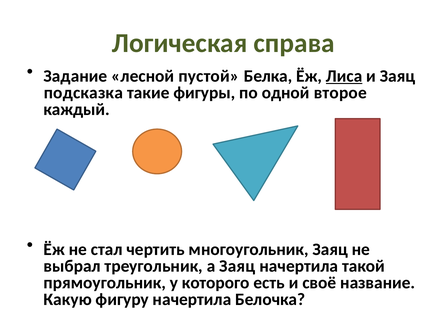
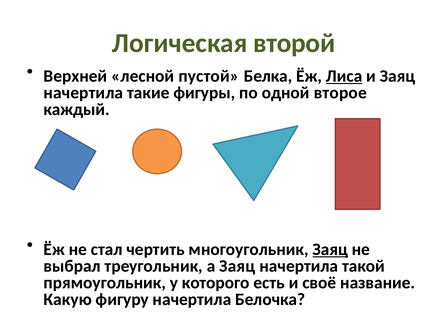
справа: справа -> второй
Задание: Задание -> Верхней
подсказка at (83, 93): подсказка -> начертила
Заяц at (330, 250) underline: none -> present
